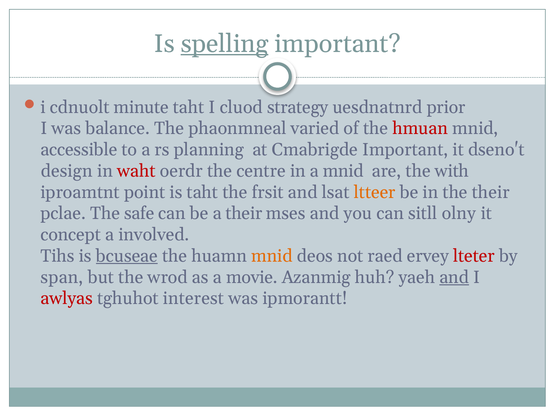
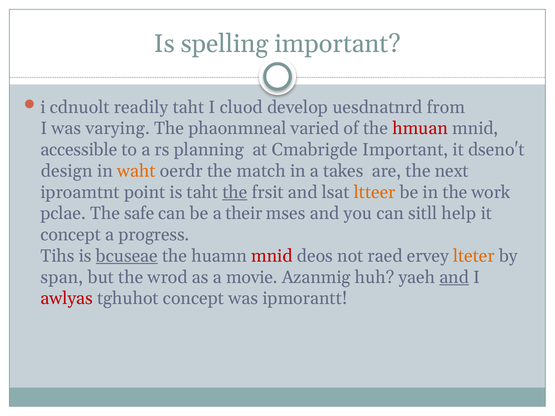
spelling underline: present -> none
minute: minute -> readily
strategy: strategy -> develop
prior: prior -> from
balance: balance -> varying
waht colour: red -> orange
centre: centre -> match
a mnid: mnid -> takes
with: with -> next
the at (235, 192) underline: none -> present
the their: their -> work
olny: olny -> help
involved: involved -> progress
mnid at (272, 256) colour: orange -> red
lteter colour: red -> orange
tghuhot interest: interest -> concept
